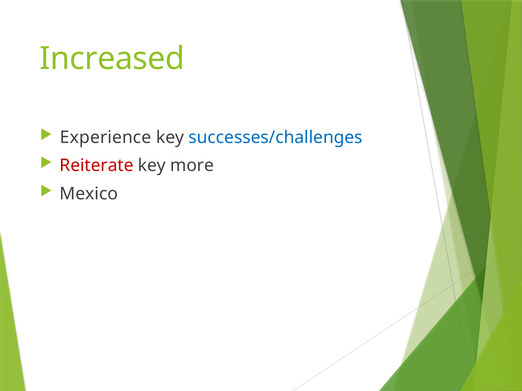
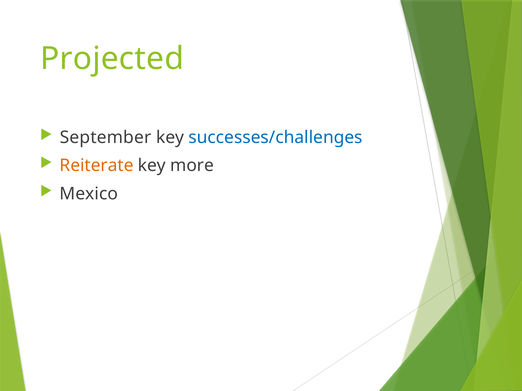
Increased: Increased -> Projected
Experience: Experience -> September
Reiterate colour: red -> orange
